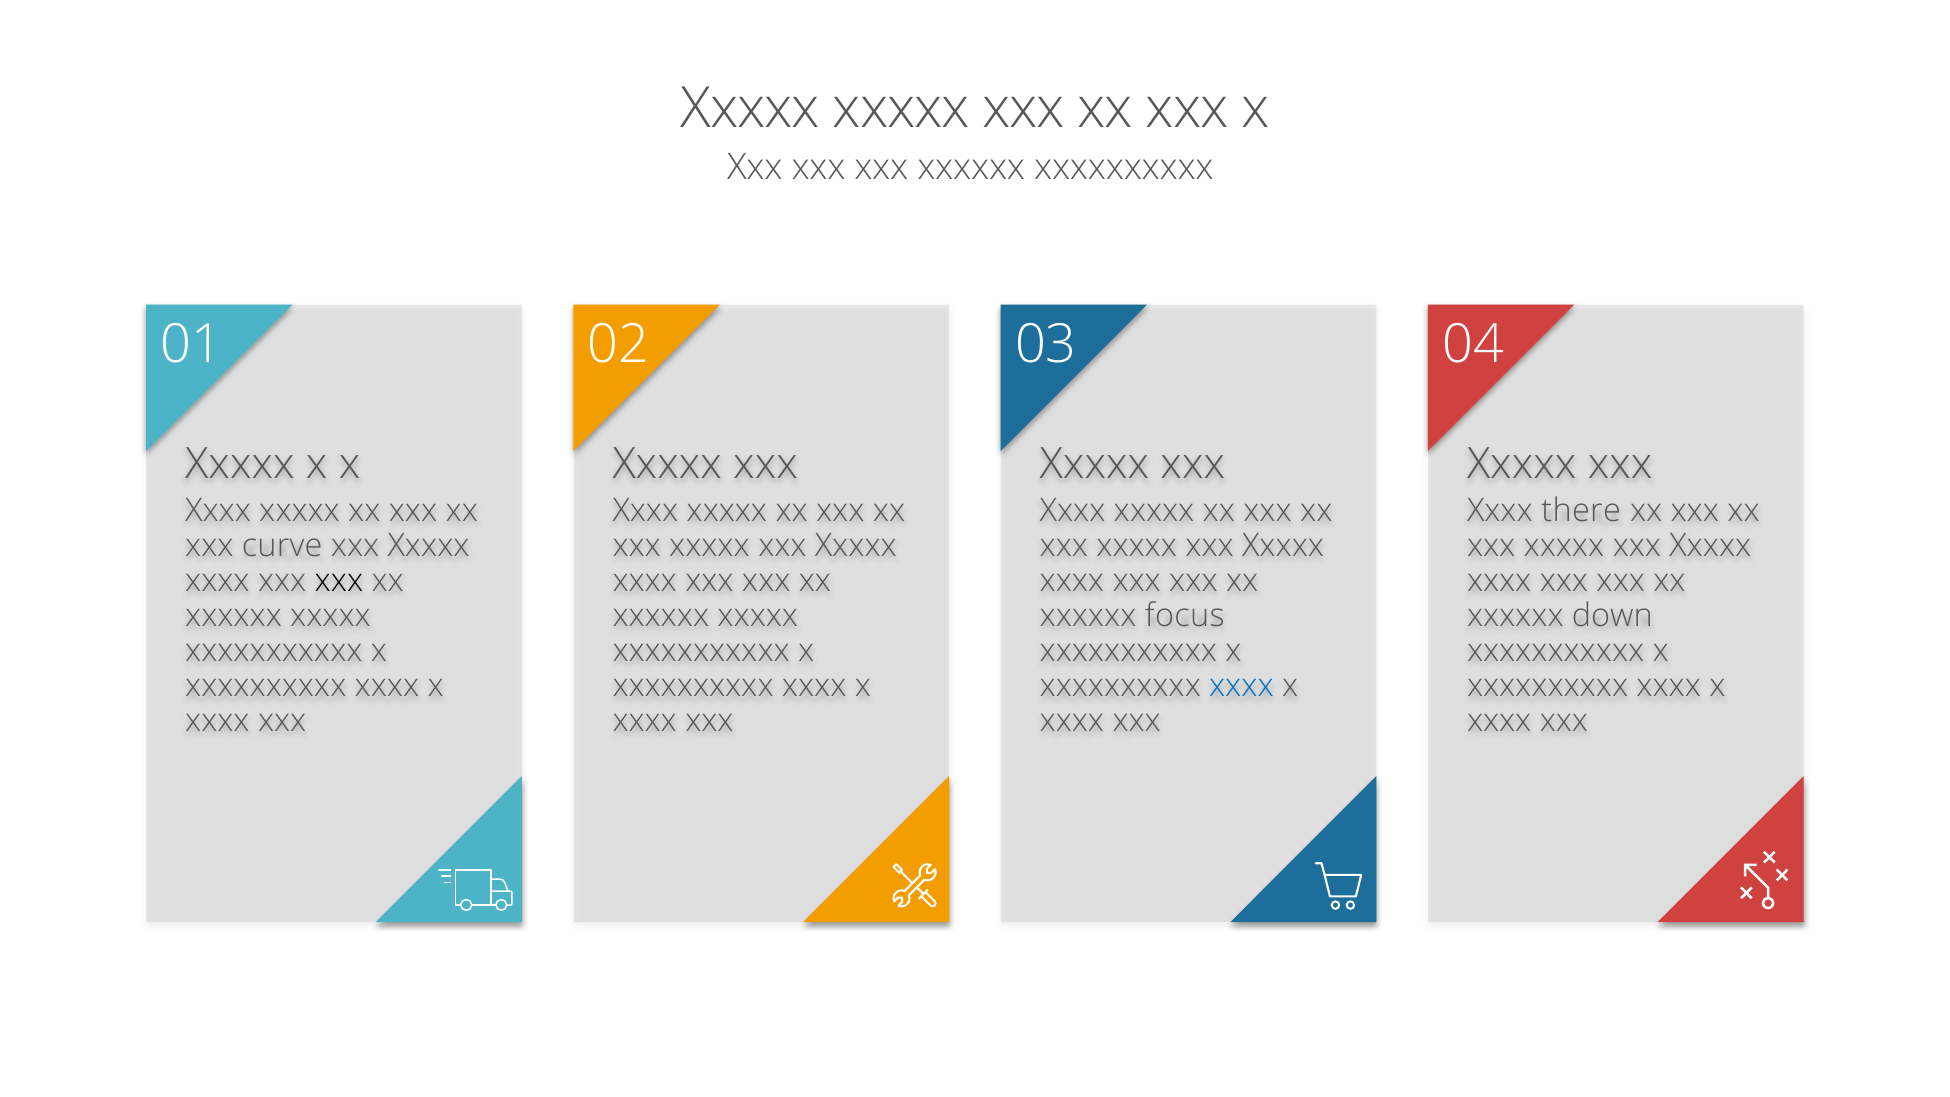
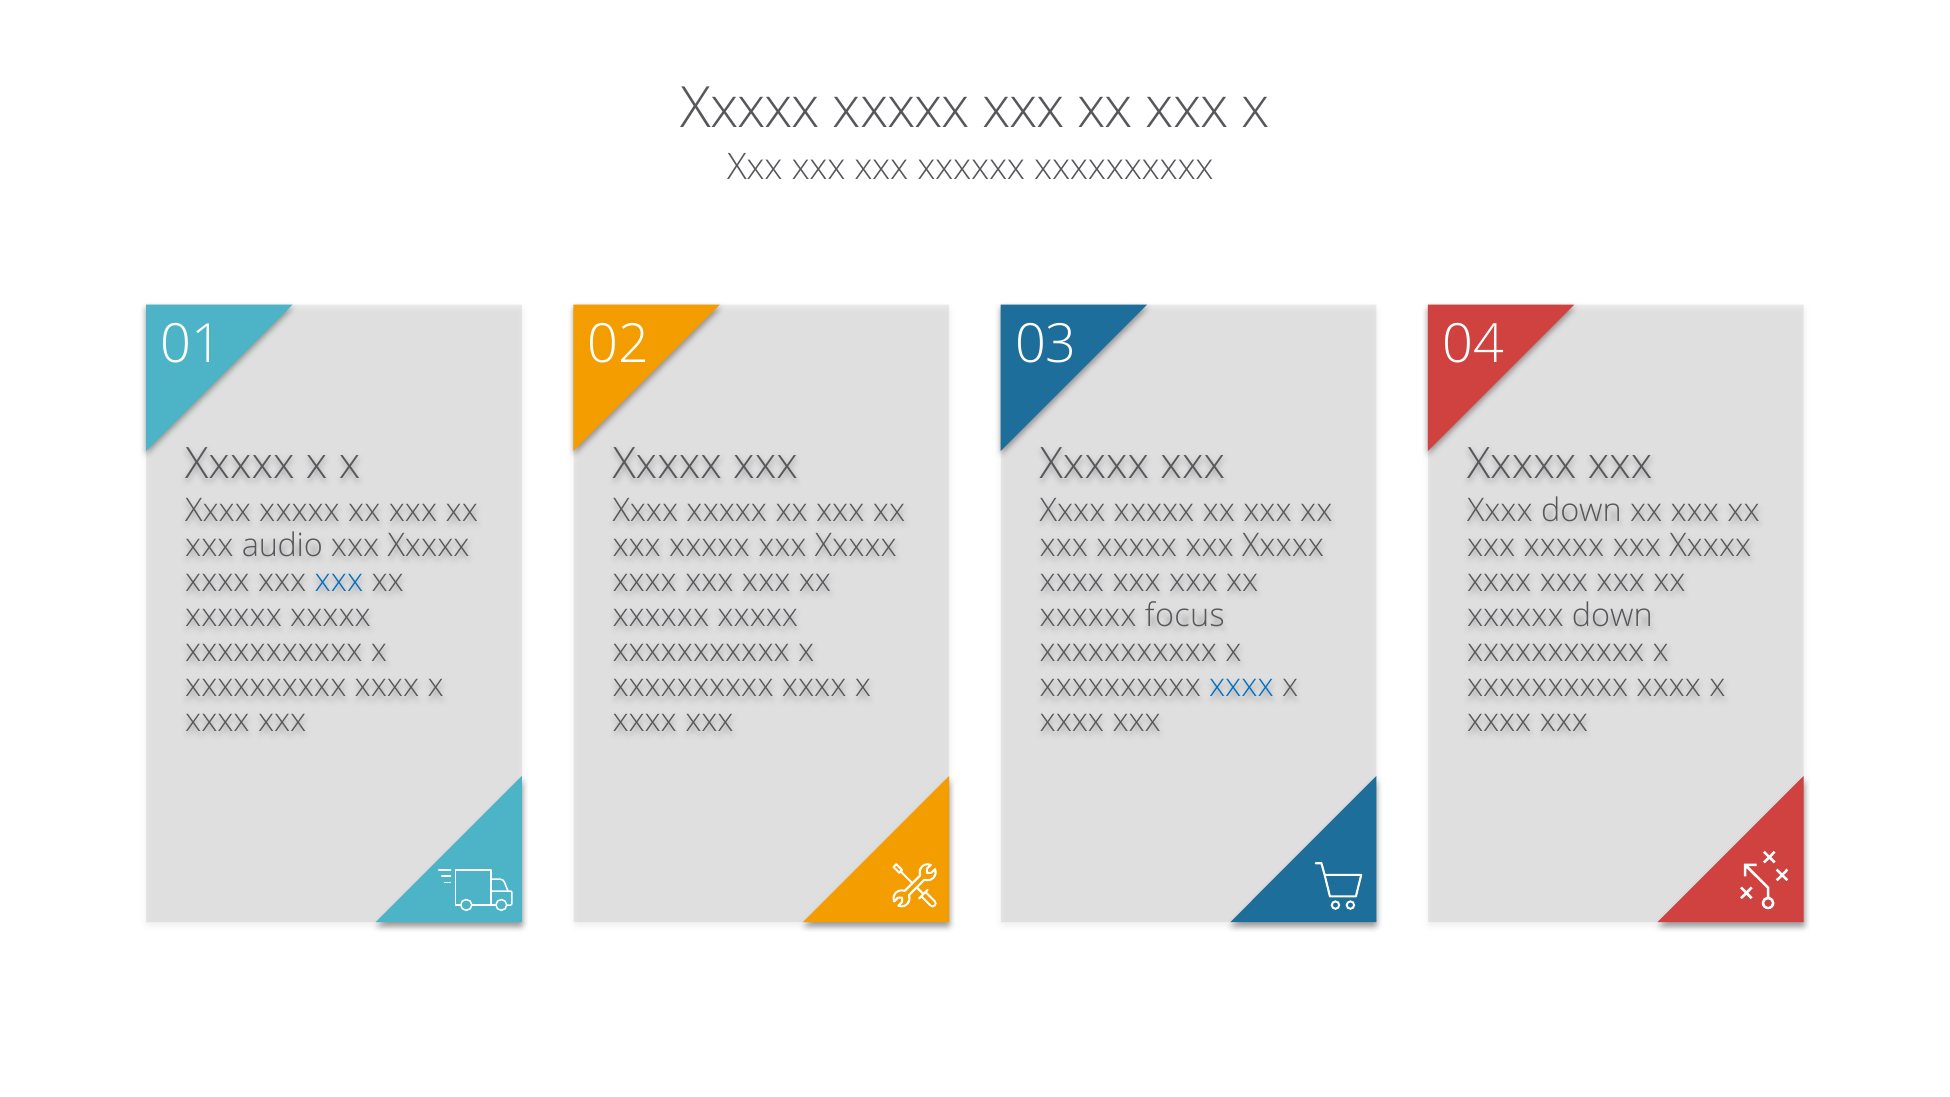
Xxxx there: there -> down
curve: curve -> audio
xxx at (339, 581) colour: black -> blue
